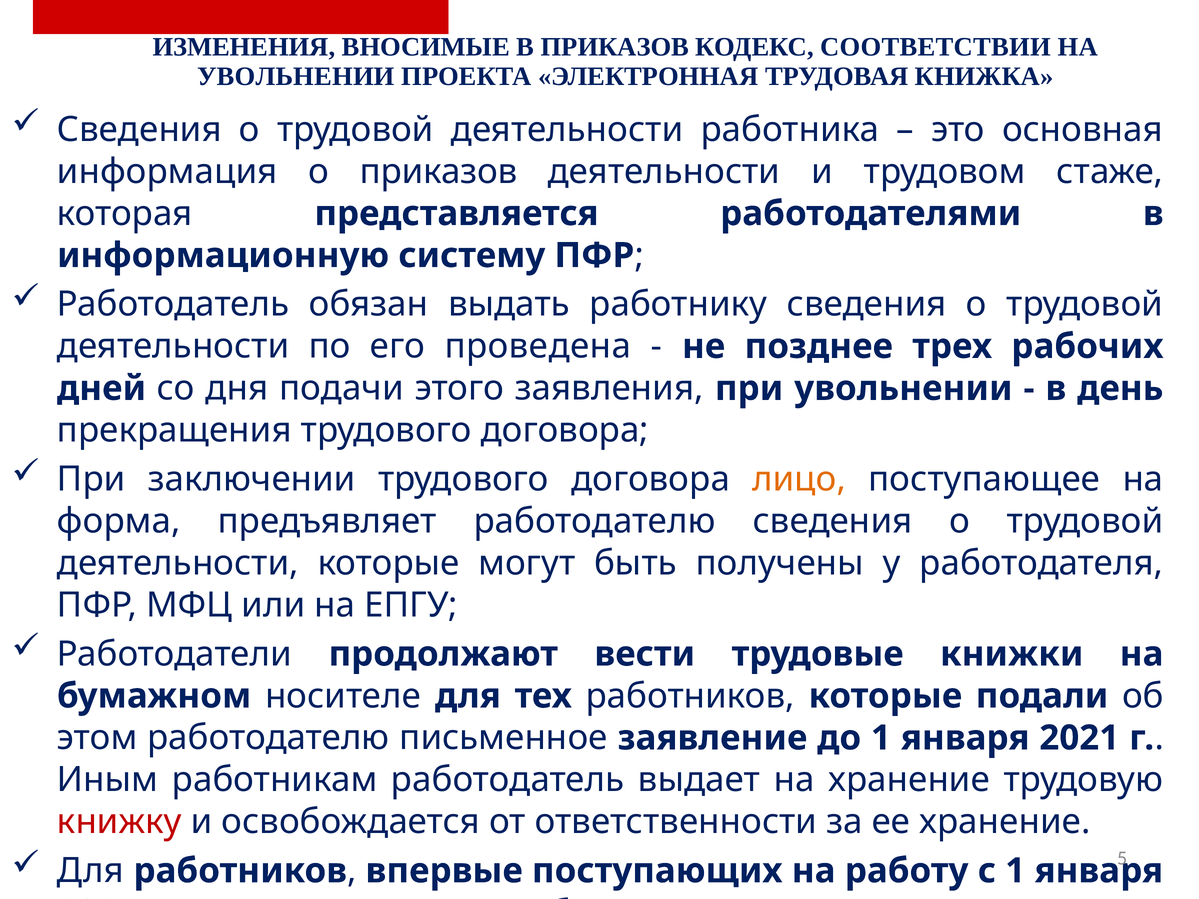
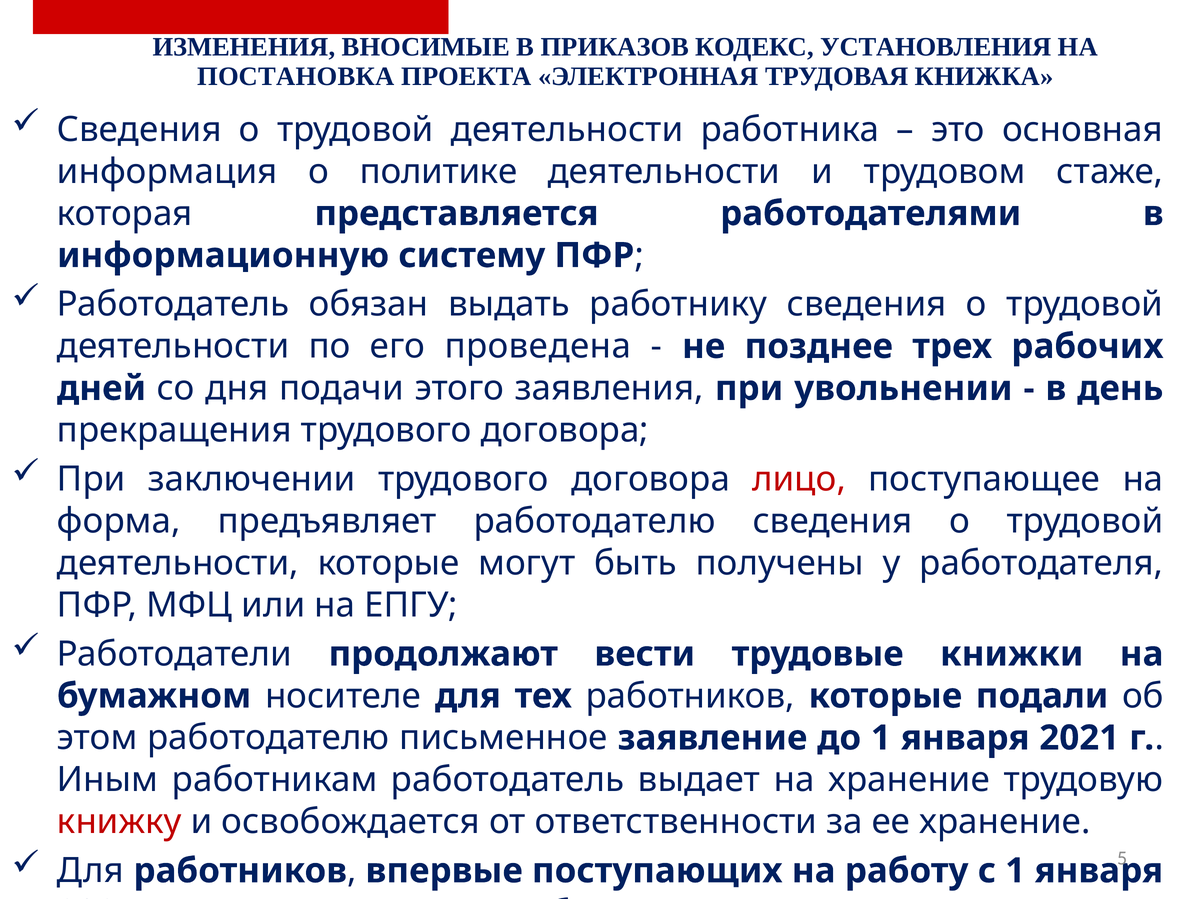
СООТВЕТСТВИИ: СООТВЕТСТВИИ -> УСТАНОВЛЕНИЯ
УВОЛЬНЕНИИ at (296, 77): УВОЛЬНЕНИИ -> ПОСТАНОВКА
о приказов: приказов -> политике
лицо colour: orange -> red
